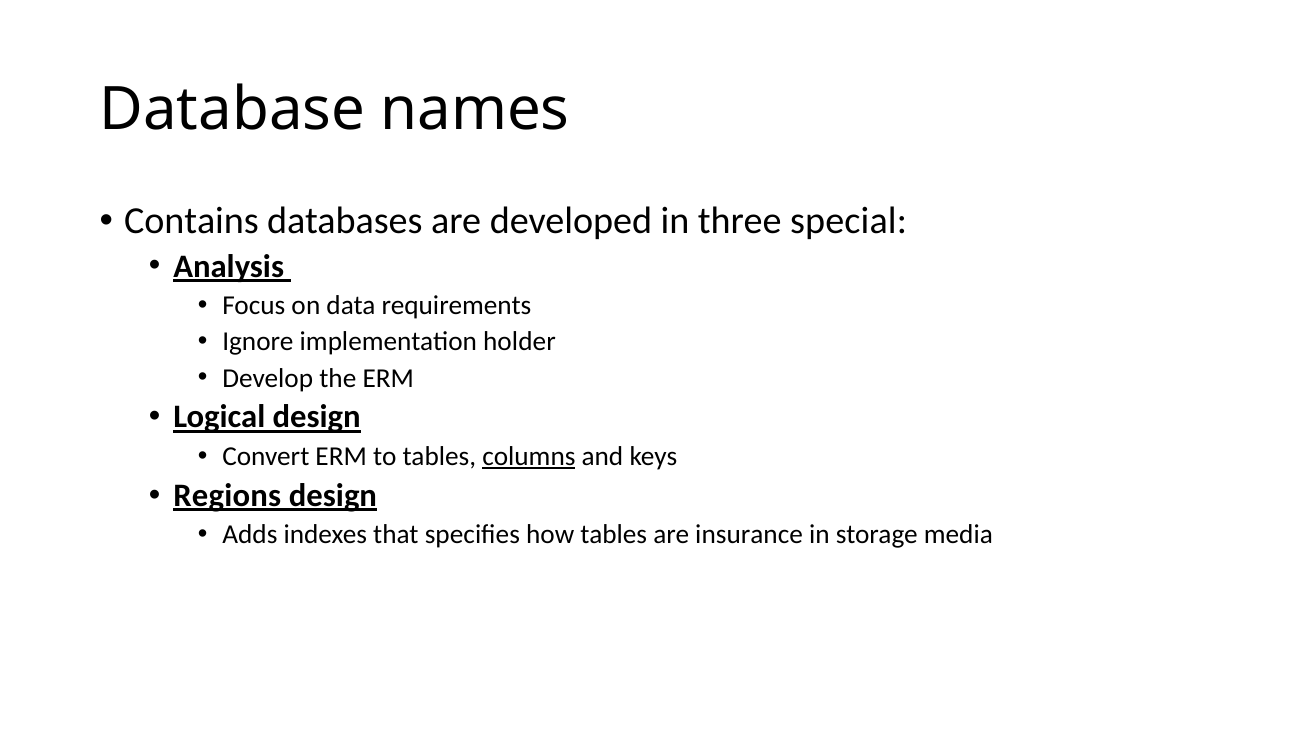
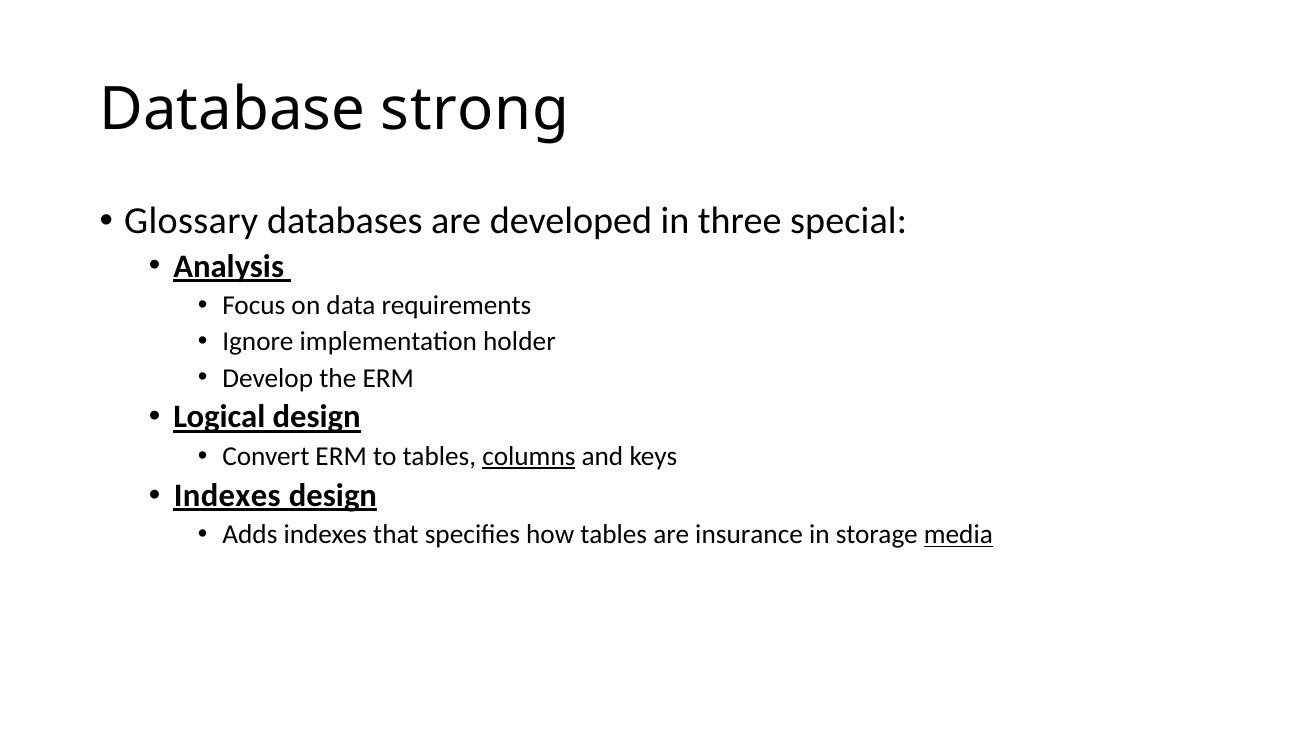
names: names -> strong
Contains: Contains -> Glossary
Regions at (227, 495): Regions -> Indexes
media underline: none -> present
